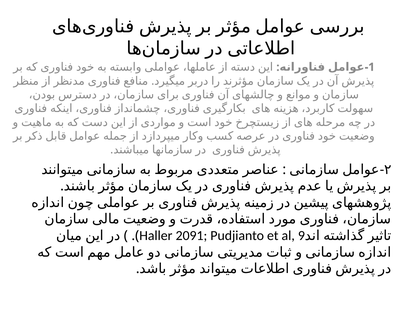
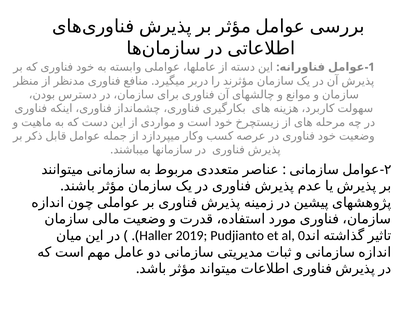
2091: 2091 -> 2019
9: 9 -> 0
